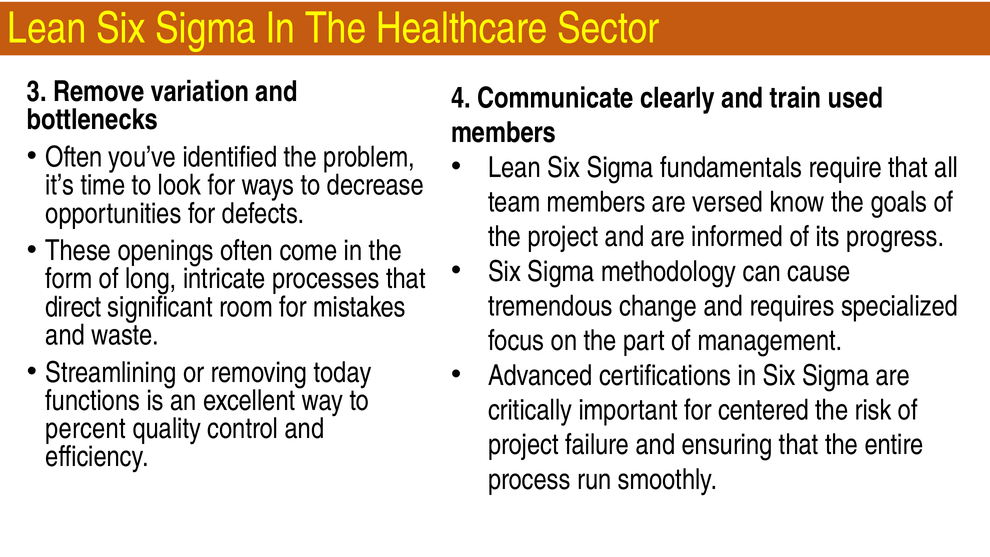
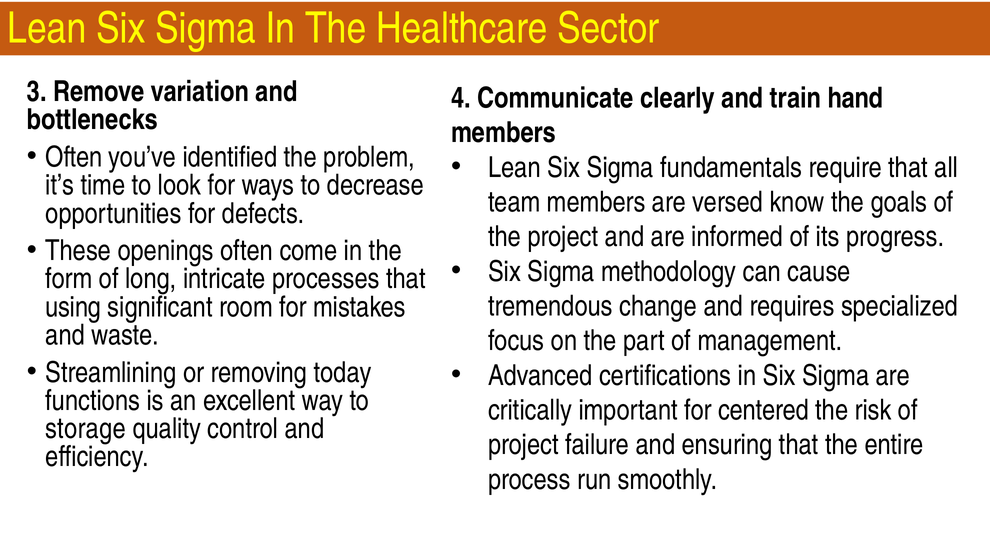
used: used -> hand
direct: direct -> using
percent: percent -> storage
